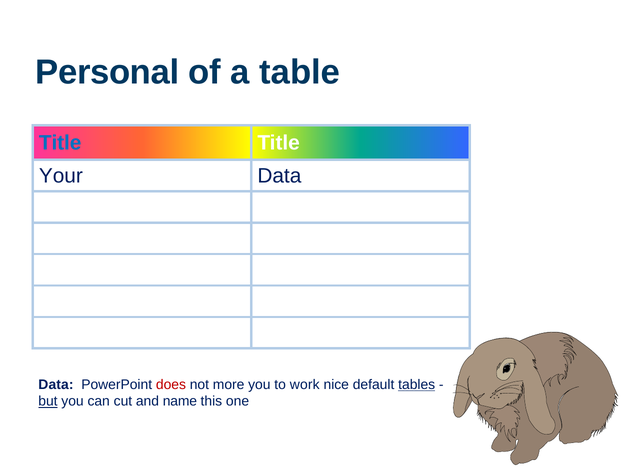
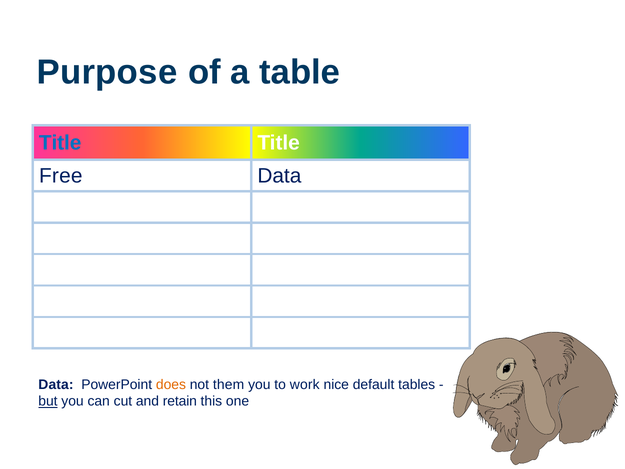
Personal: Personal -> Purpose
Your: Your -> Free
does colour: red -> orange
more: more -> them
tables underline: present -> none
name: name -> retain
